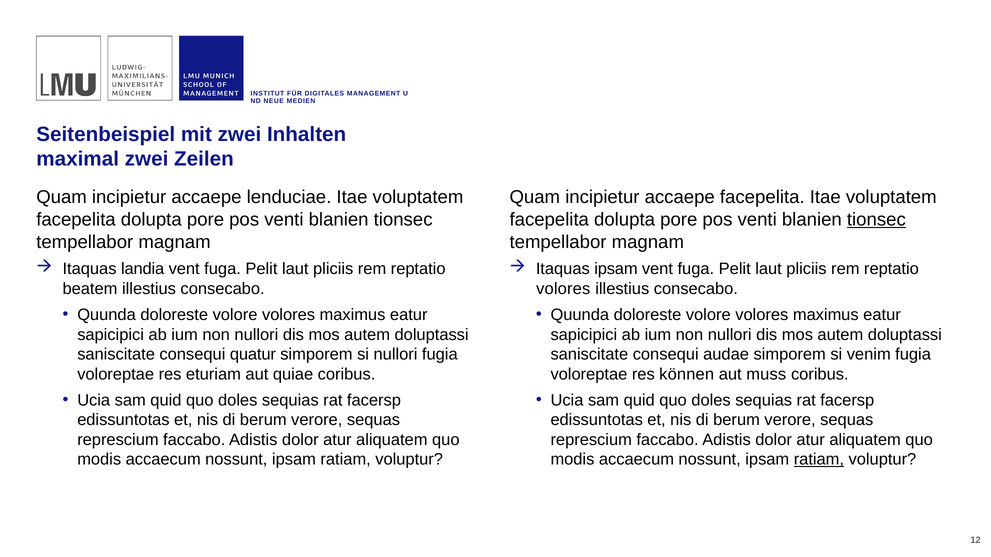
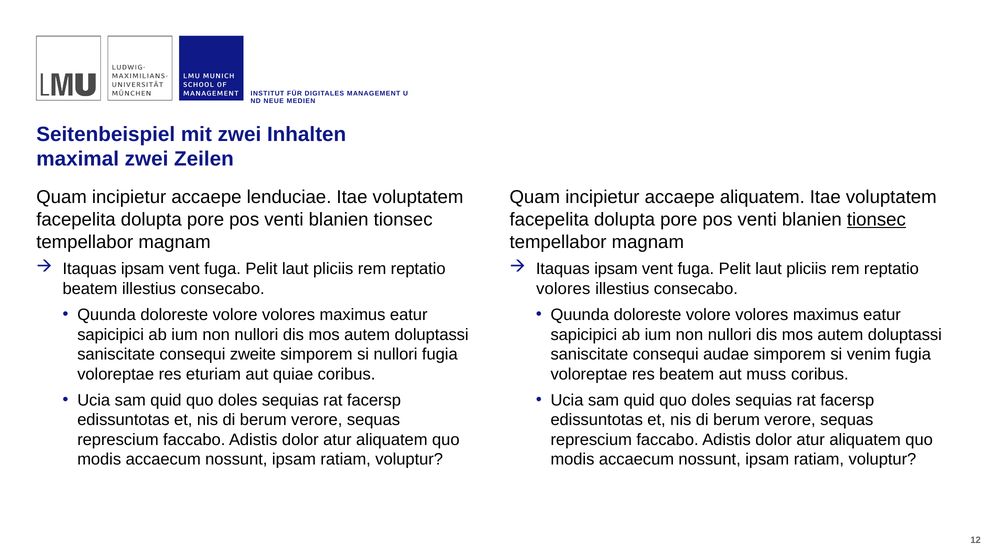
accaepe facepelita: facepelita -> aliquatem
landia at (143, 269): landia -> ipsam
quatur: quatur -> zweite
res können: können -> beatem
ratiam at (819, 460) underline: present -> none
